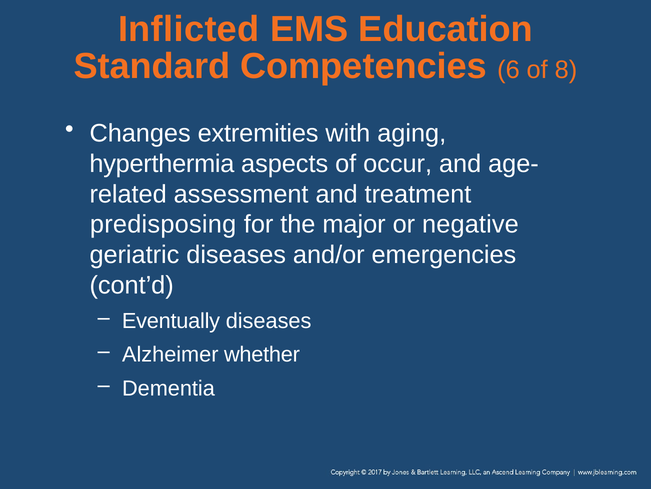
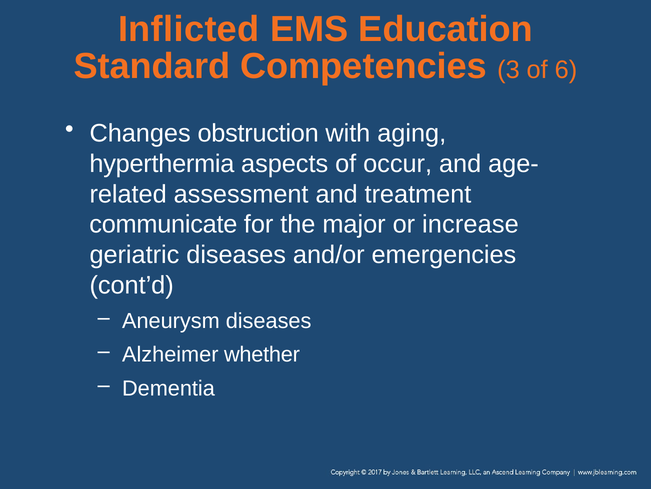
6: 6 -> 3
8: 8 -> 6
extremities: extremities -> obstruction
predisposing: predisposing -> communicate
negative: negative -> increase
Eventually: Eventually -> Aneurysm
